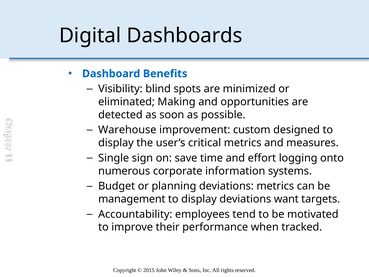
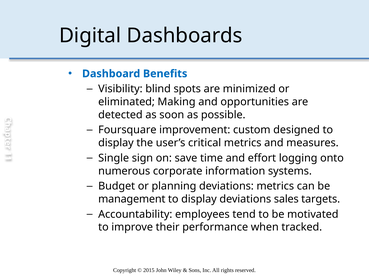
Warehouse: Warehouse -> Foursquare
want: want -> sales
